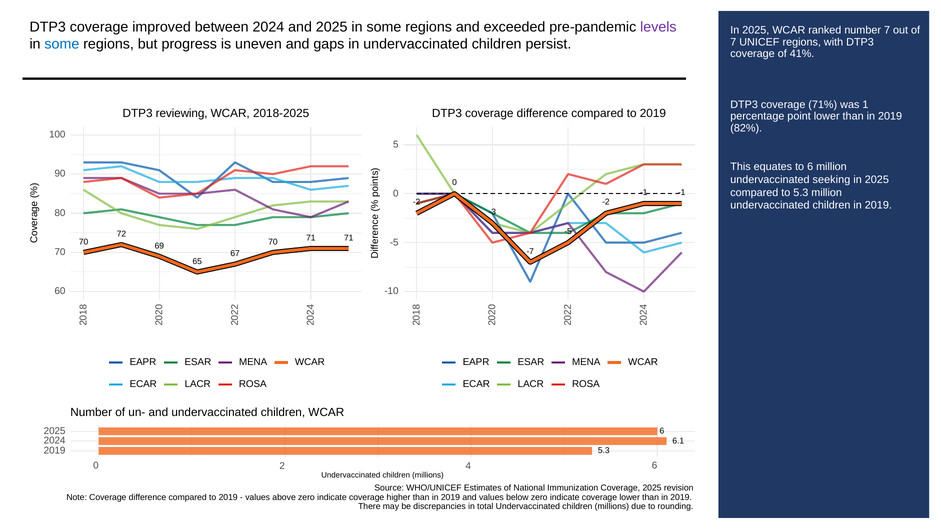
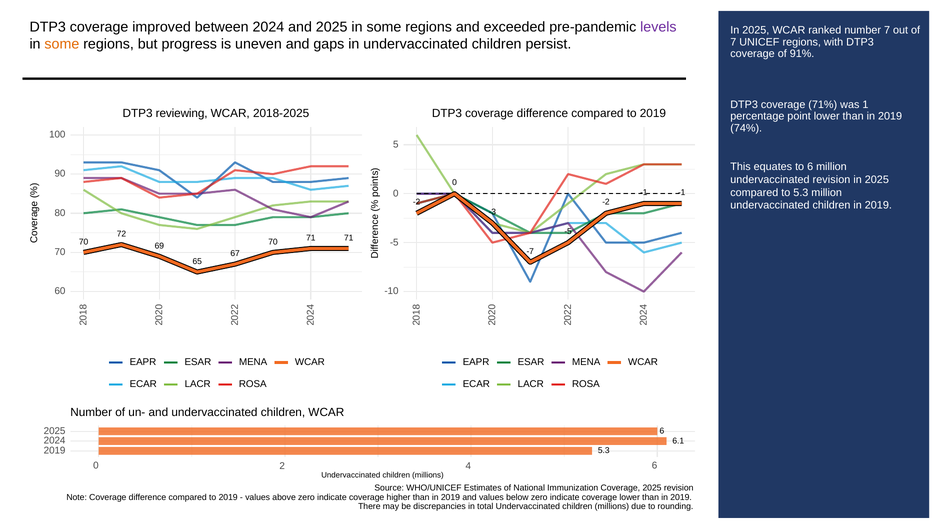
some at (62, 44) colour: blue -> orange
41%: 41% -> 91%
82%: 82% -> 74%
undervaccinated seeking: seeking -> revision
